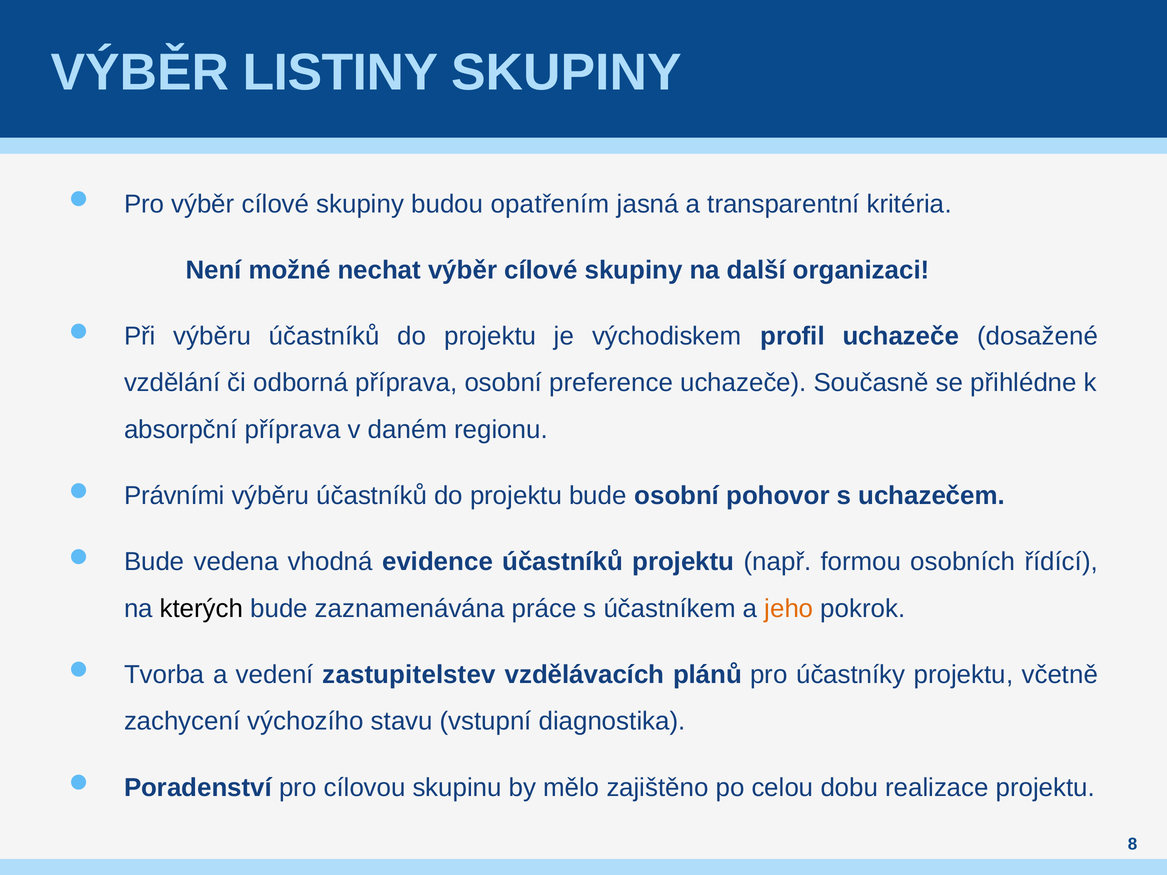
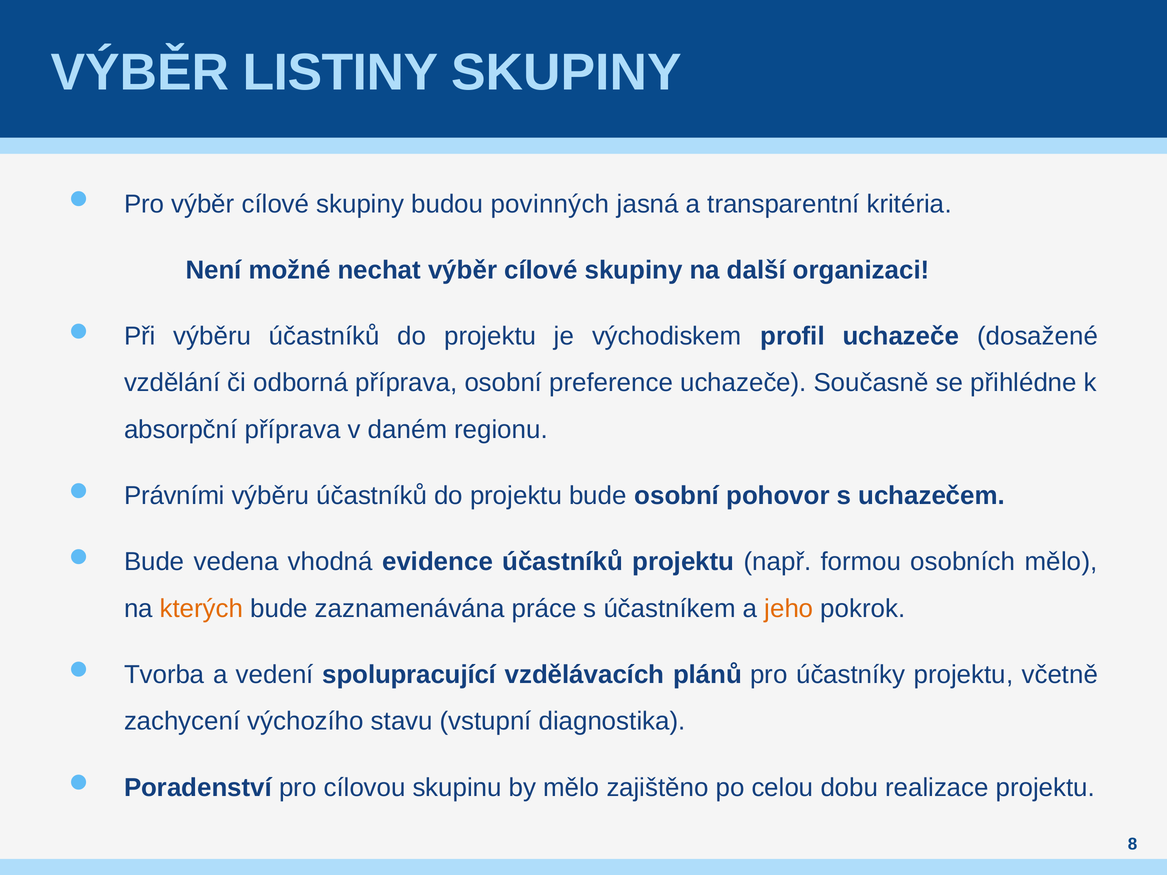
opatřením: opatřením -> povinných
osobních řídící: řídící -> mělo
kterých colour: black -> orange
zastupitelstev: zastupitelstev -> spolupracující
